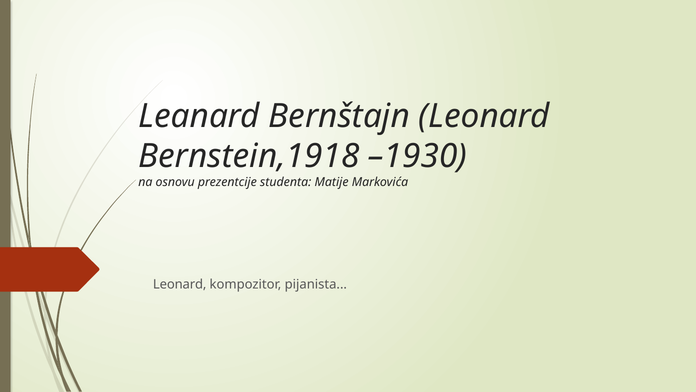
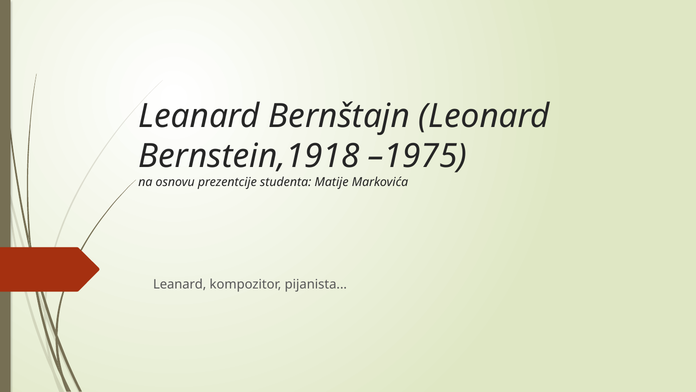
–1930: –1930 -> –1975
Leonard at (180, 284): Leonard -> Leanard
